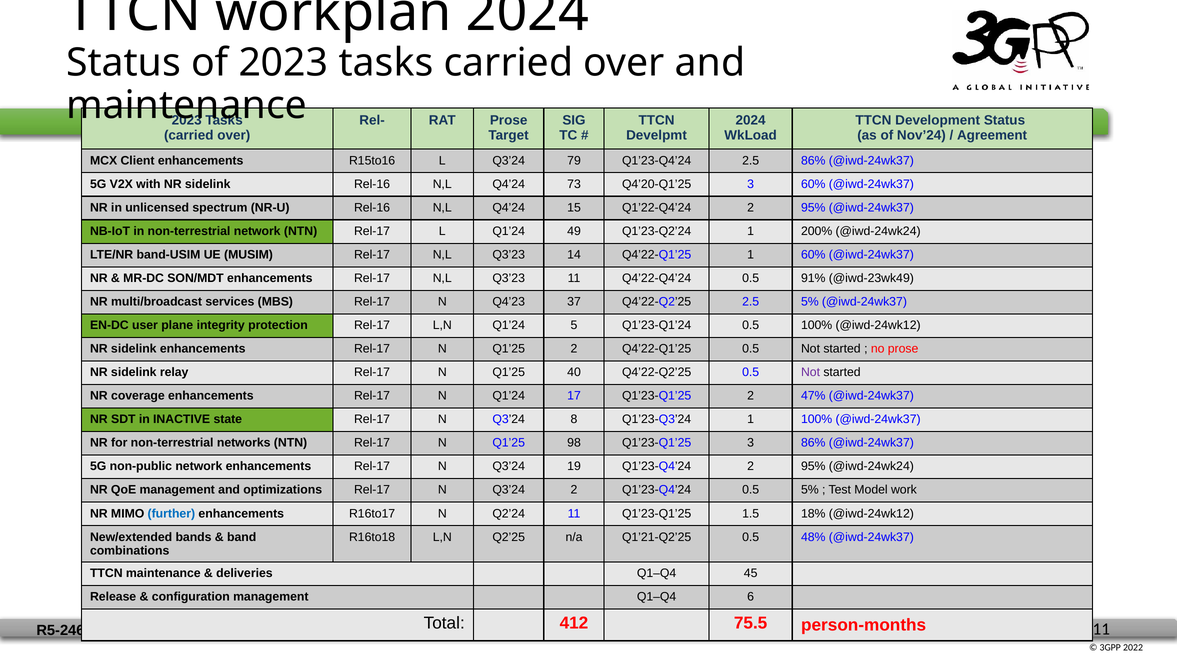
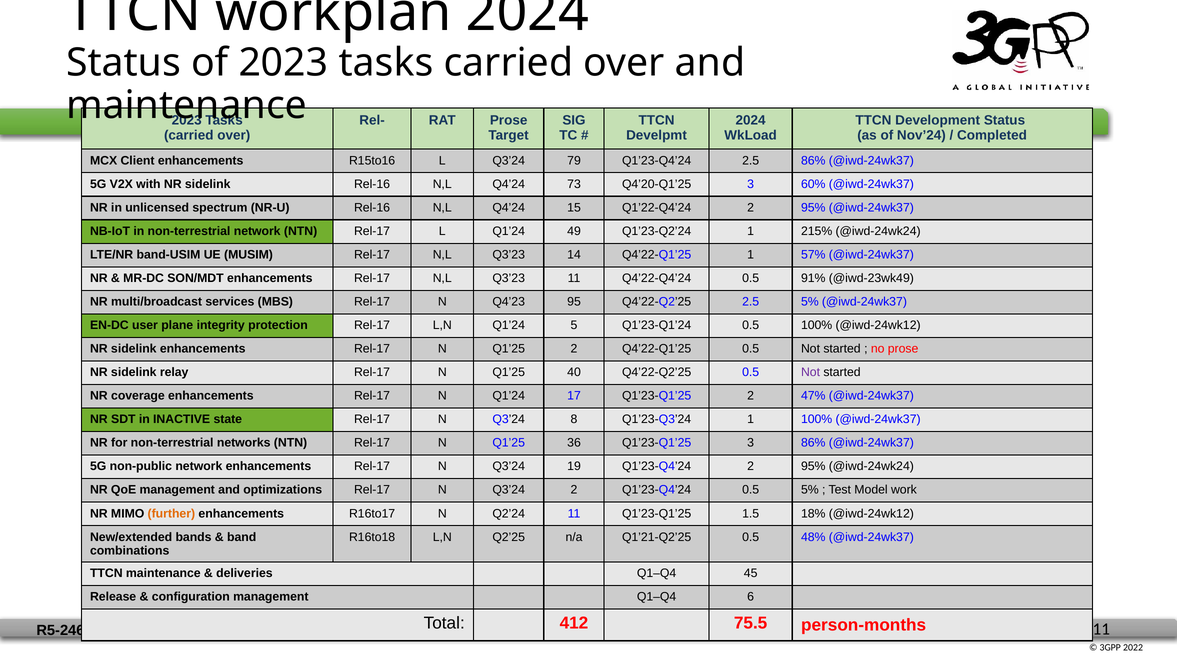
Agreement: Agreement -> Completed
200%: 200% -> 215%
1 60%: 60% -> 57%
37: 37 -> 95
98: 98 -> 36
further colour: blue -> orange
